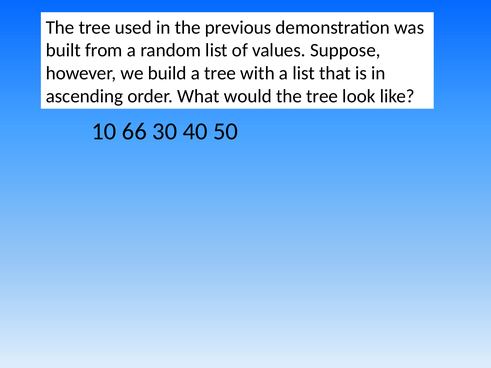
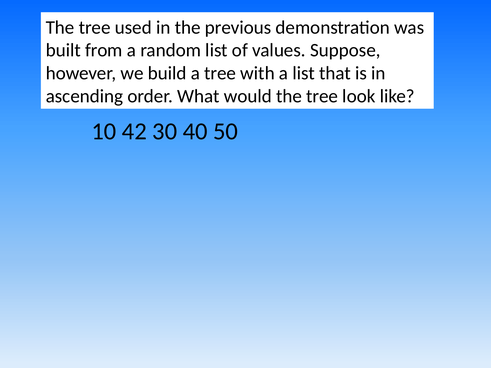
66: 66 -> 42
